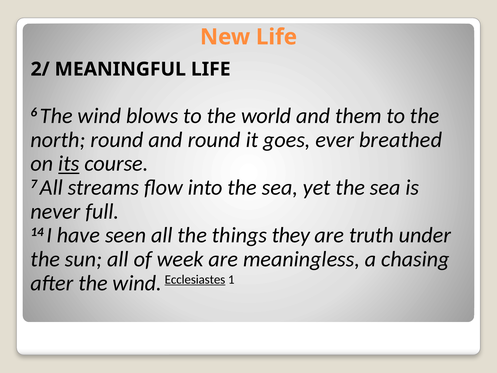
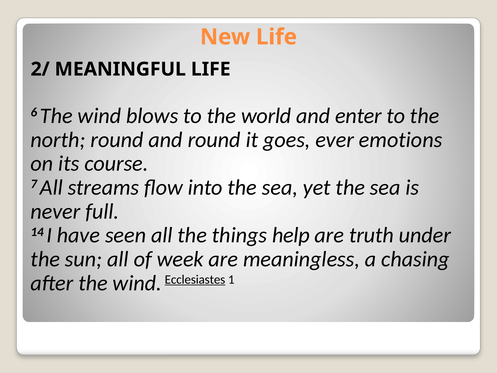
them: them -> enter
breathed: breathed -> emotions
its underline: present -> none
they: they -> help
